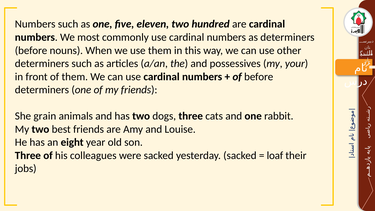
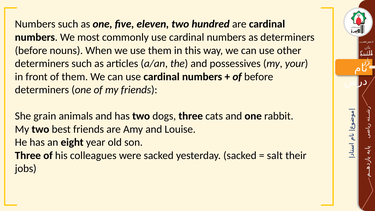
loaf: loaf -> salt
